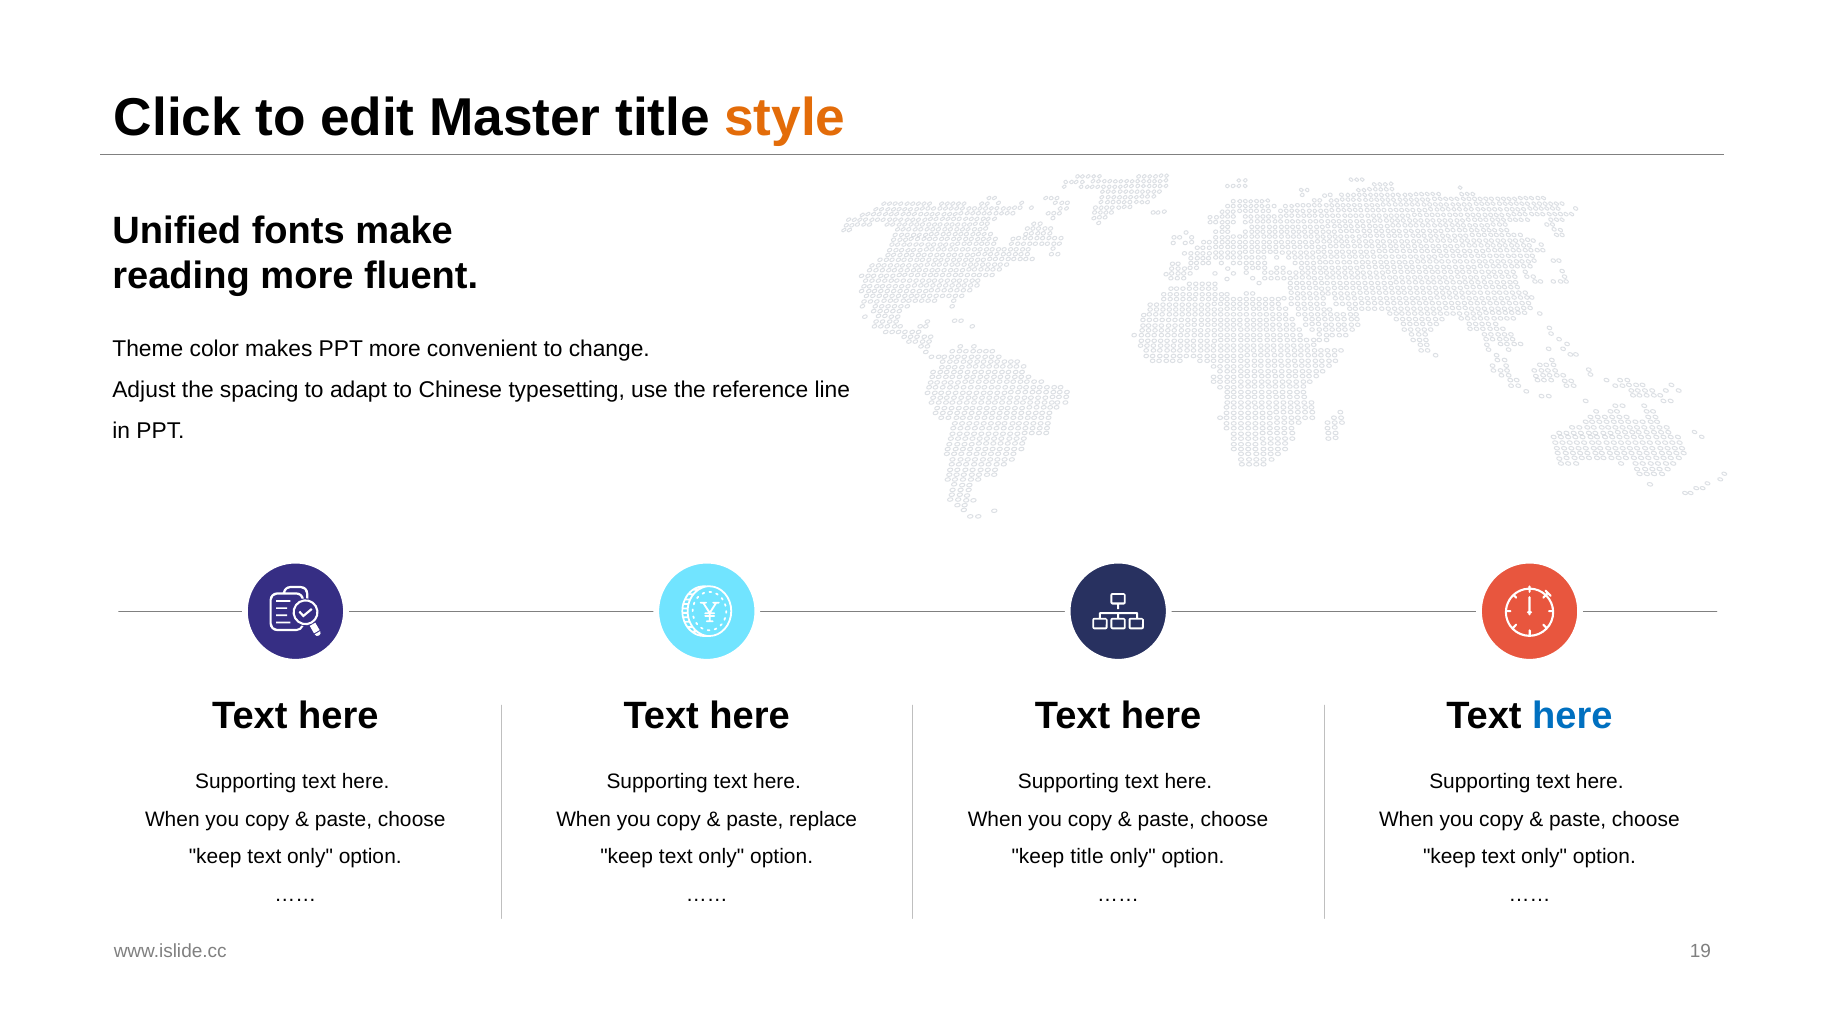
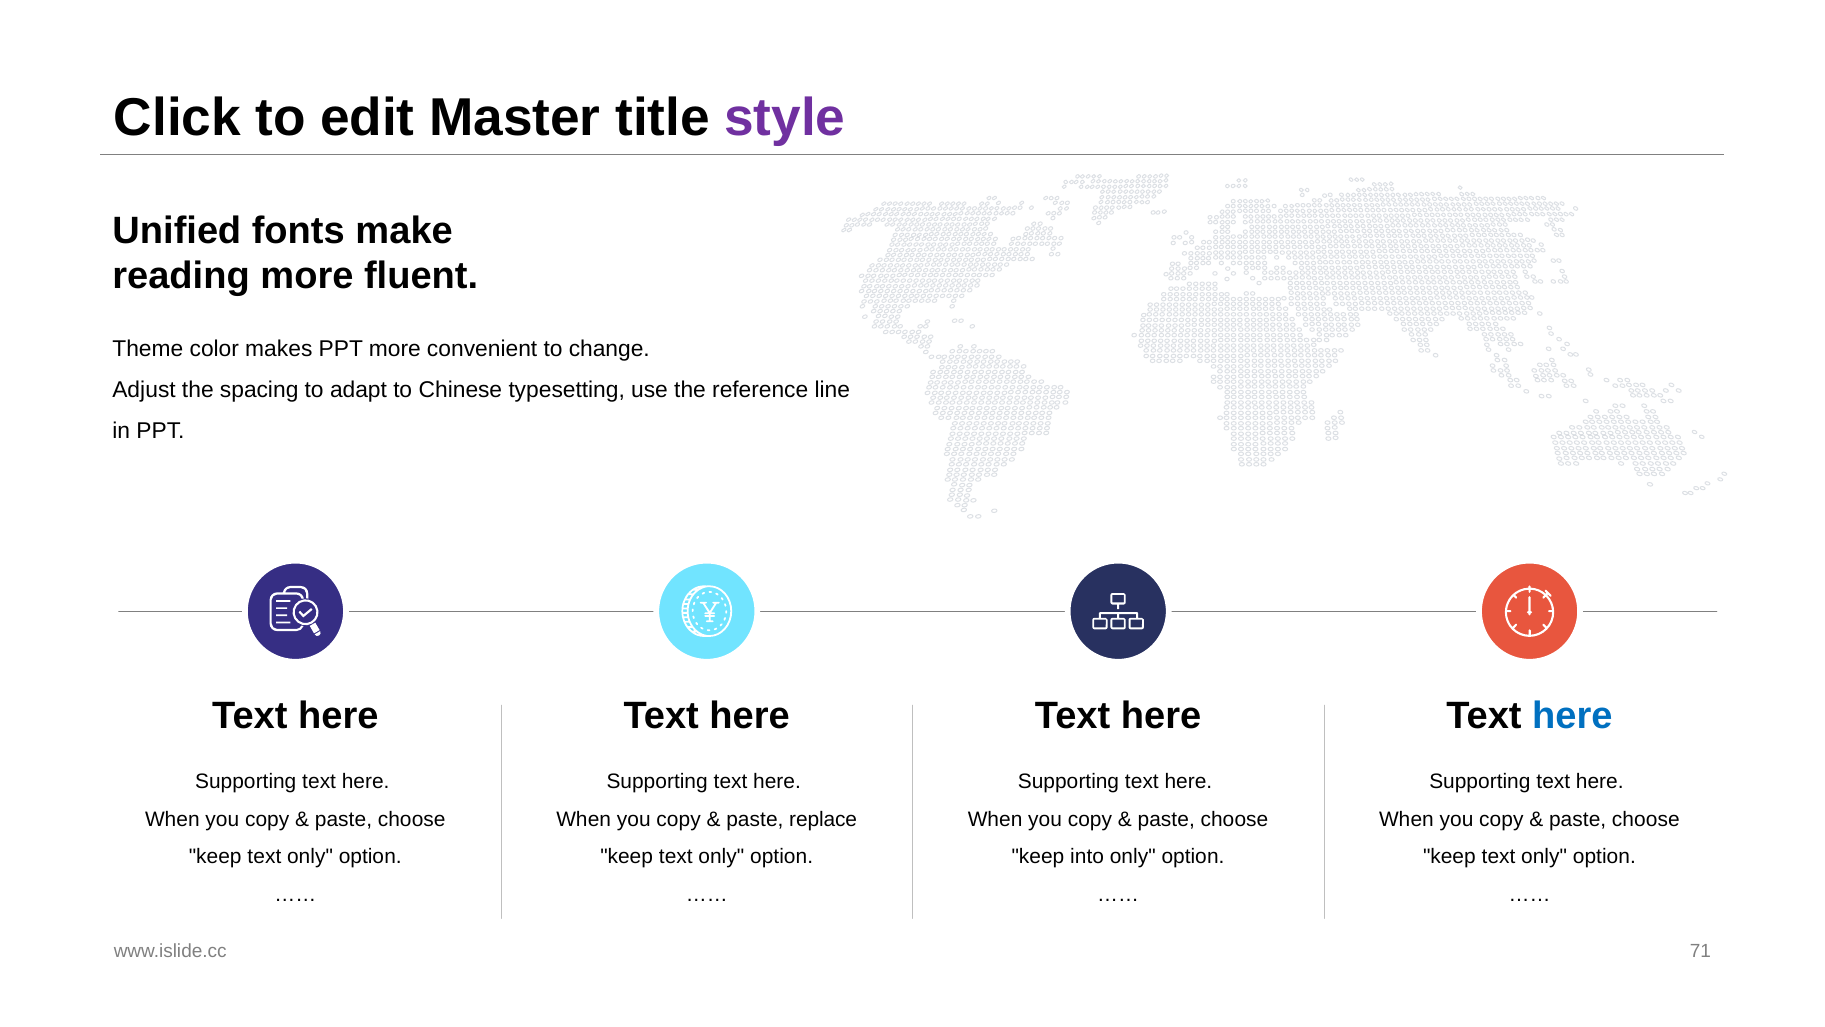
style colour: orange -> purple
keep title: title -> into
19: 19 -> 71
